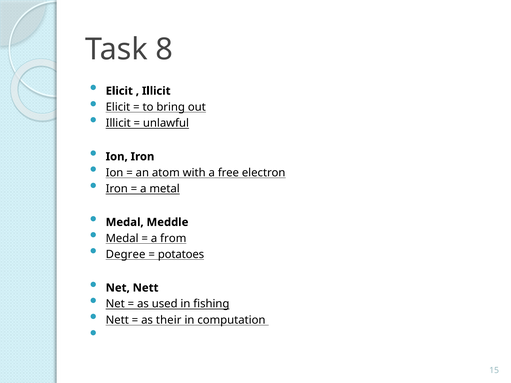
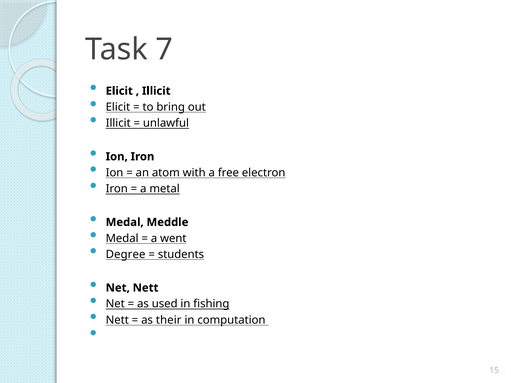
8: 8 -> 7
from: from -> went
potatoes: potatoes -> students
